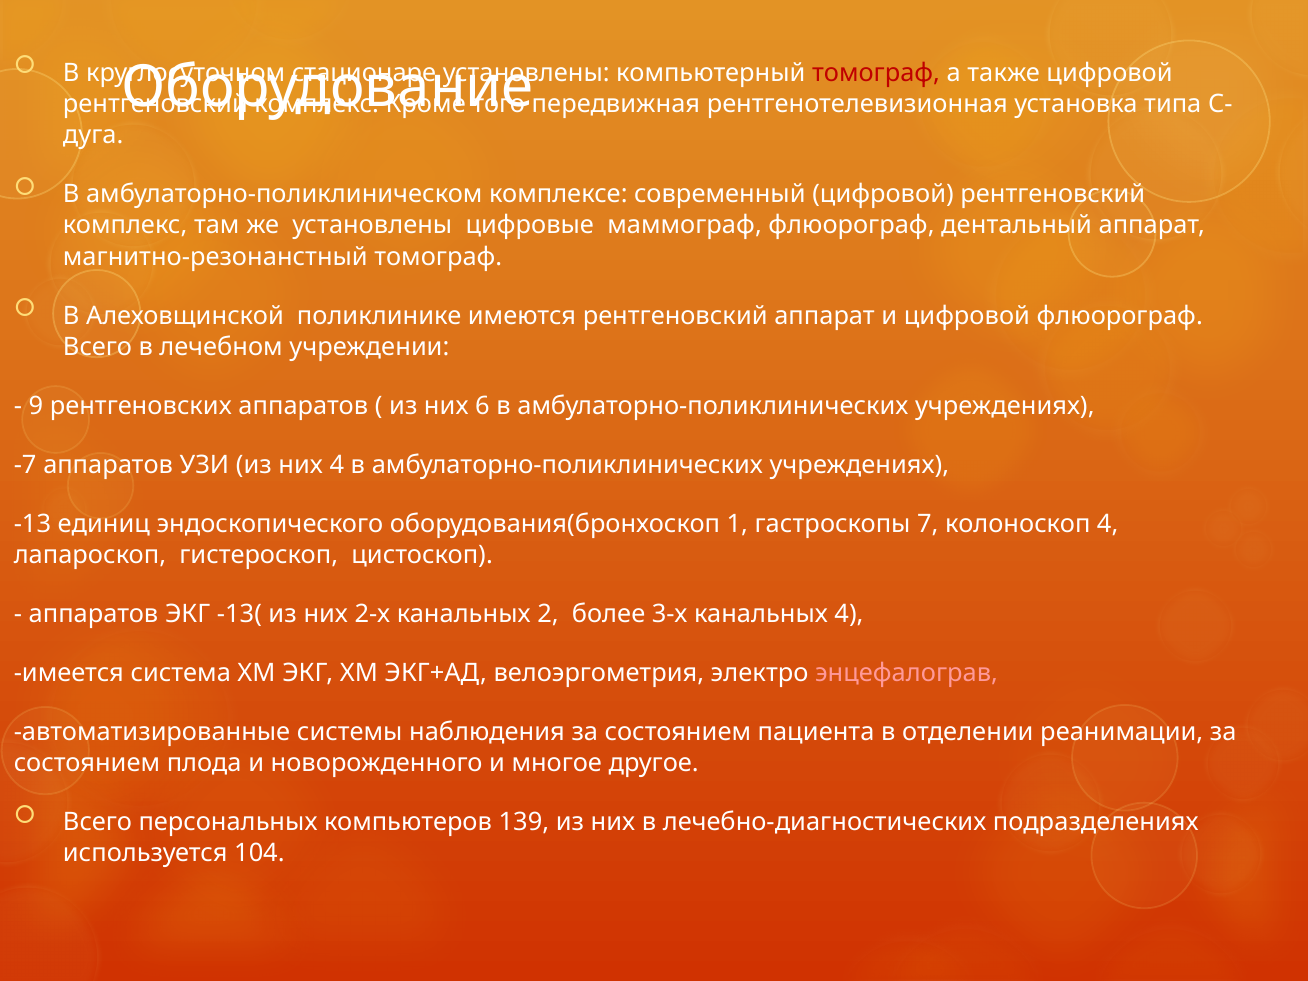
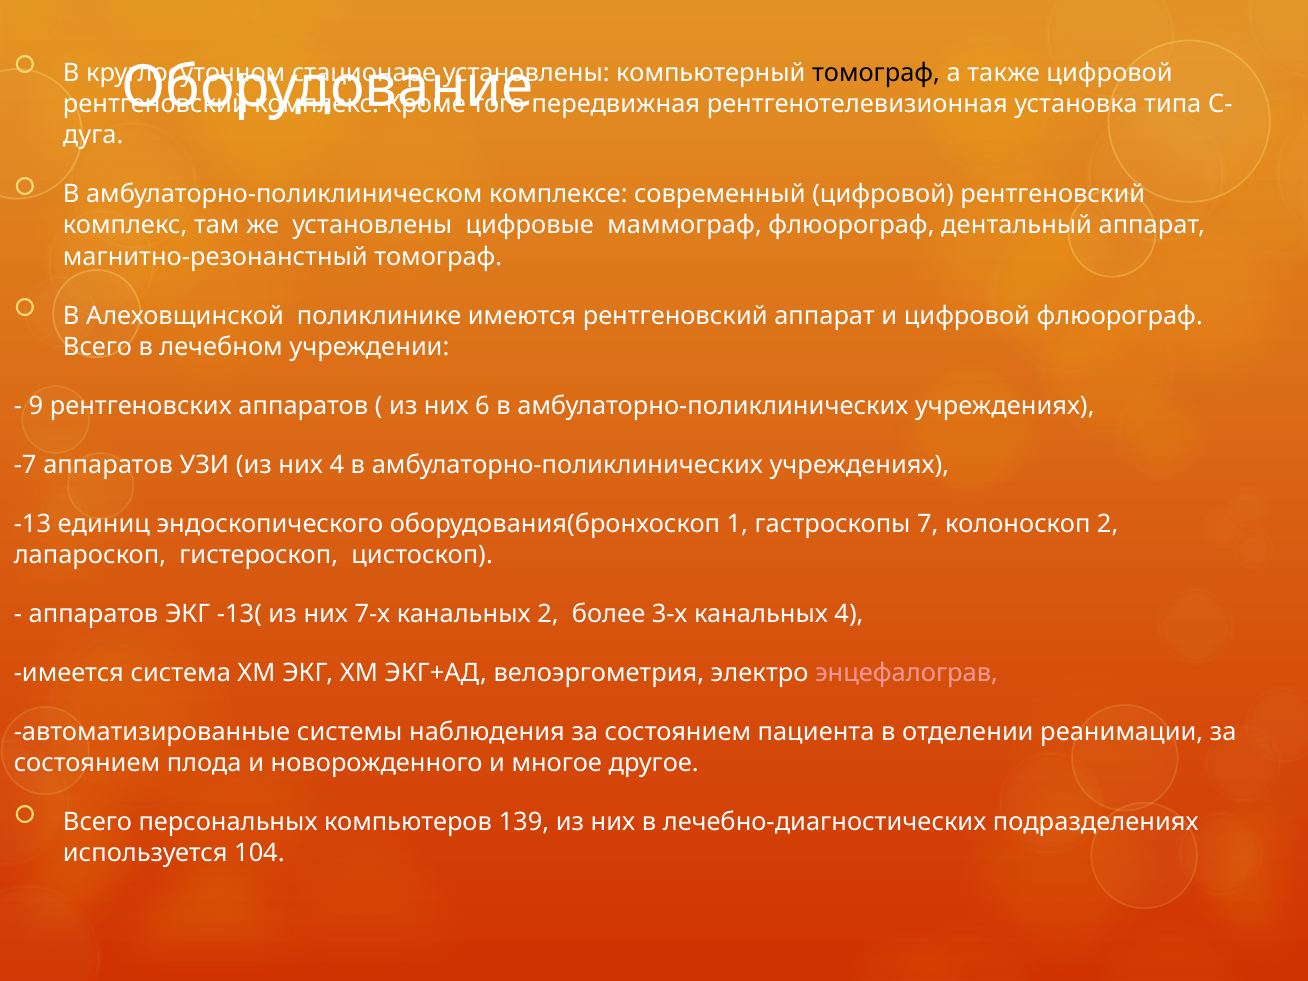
томограф at (876, 73) colour: red -> black
колоноскоп 4: 4 -> 2
2-х: 2-х -> 7-х
